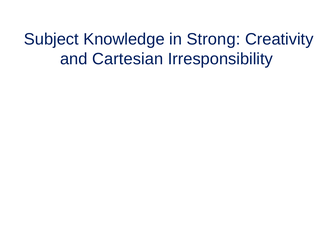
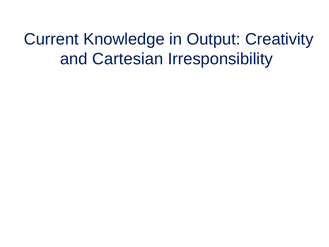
Subject: Subject -> Current
Strong: Strong -> Output
